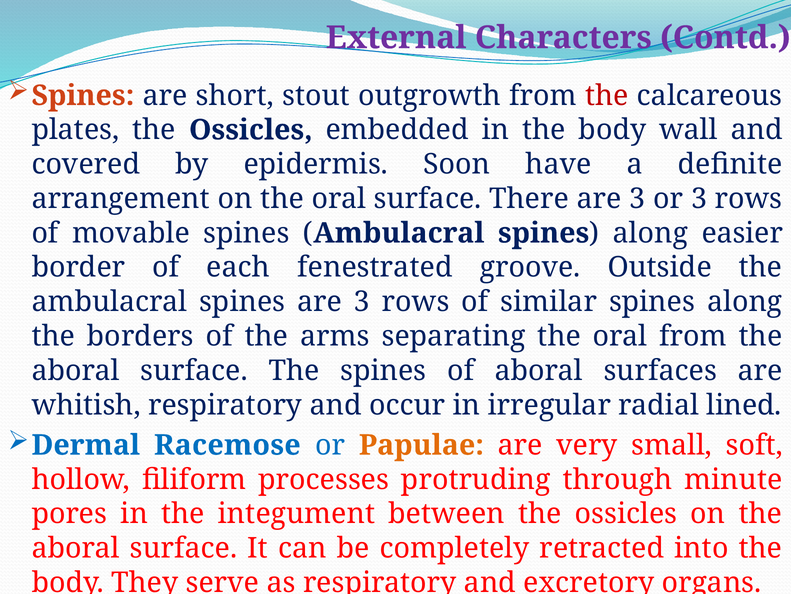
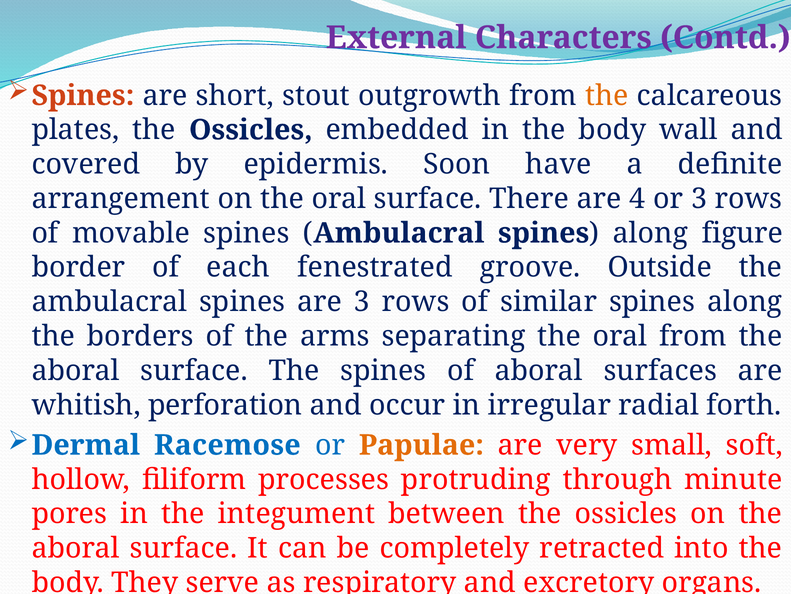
the at (607, 95) colour: red -> orange
There are 3: 3 -> 4
easier: easier -> figure
whitish respiratory: respiratory -> perforation
lined: lined -> forth
